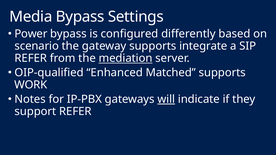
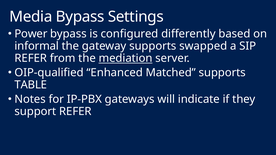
scenario: scenario -> informal
integrate: integrate -> swapped
WORK: WORK -> TABLE
will underline: present -> none
